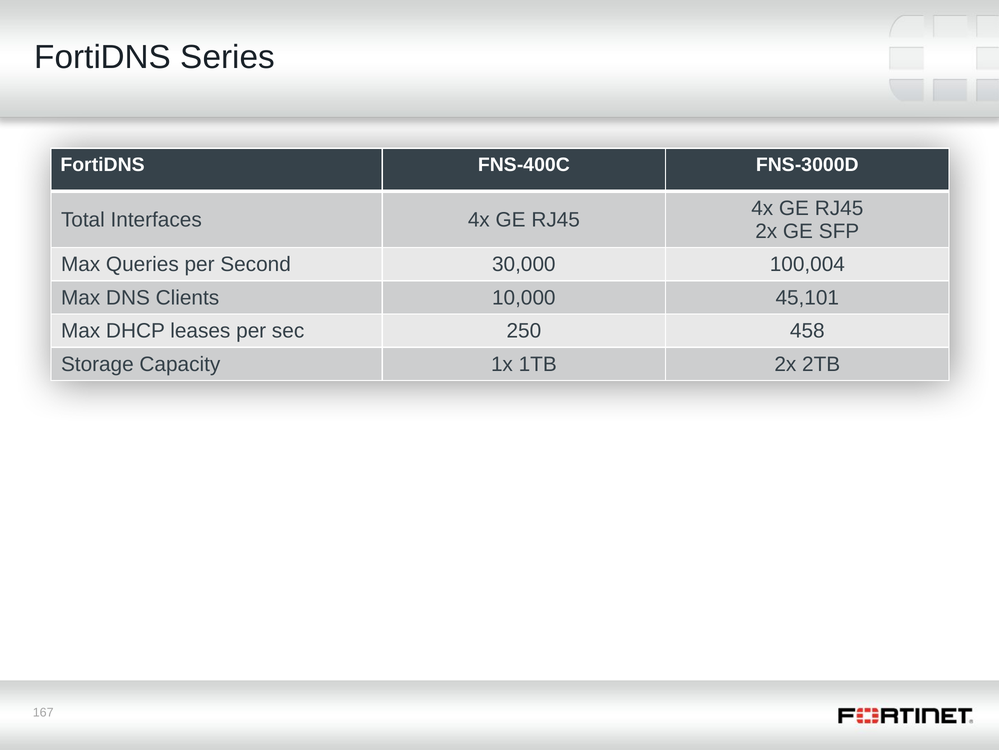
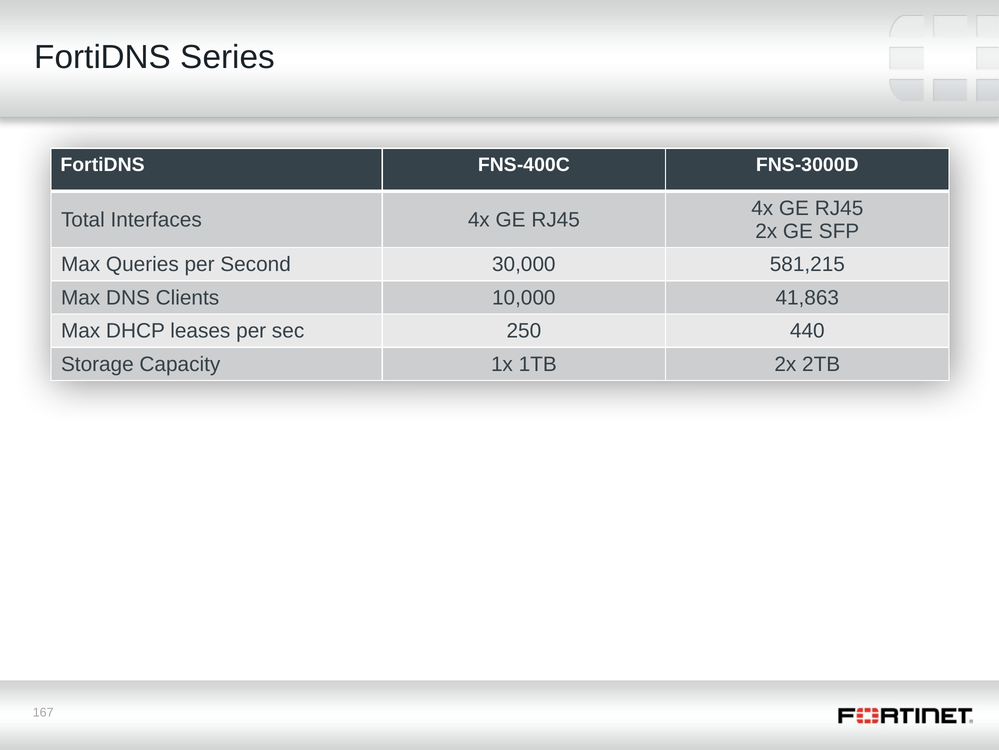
100,004: 100,004 -> 581,215
45,101: 45,101 -> 41,863
458: 458 -> 440
